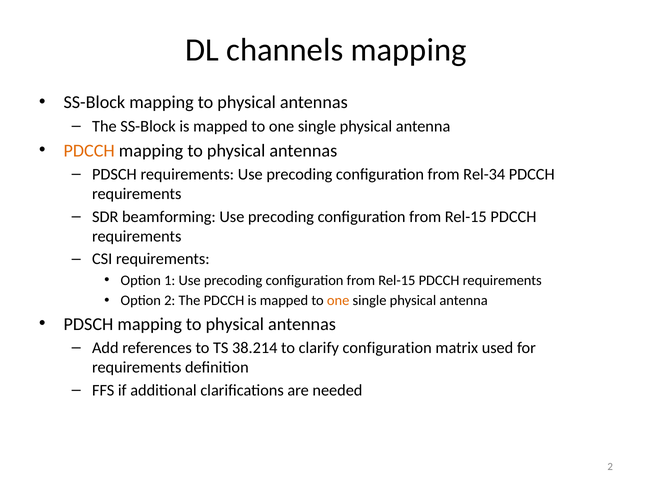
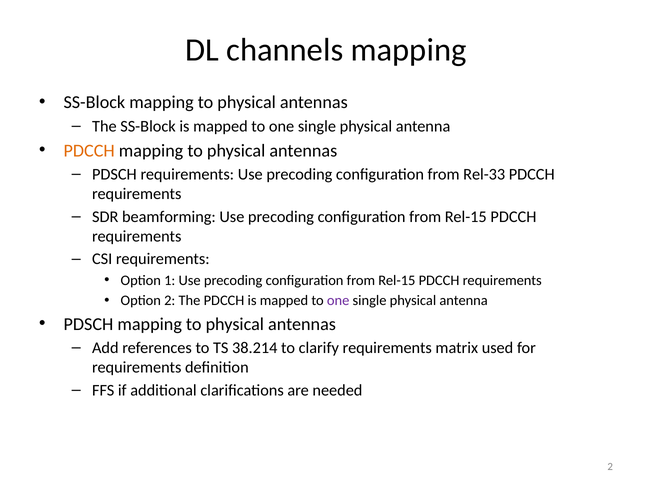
Rel-34: Rel-34 -> Rel-33
one at (338, 301) colour: orange -> purple
clarify configuration: configuration -> requirements
